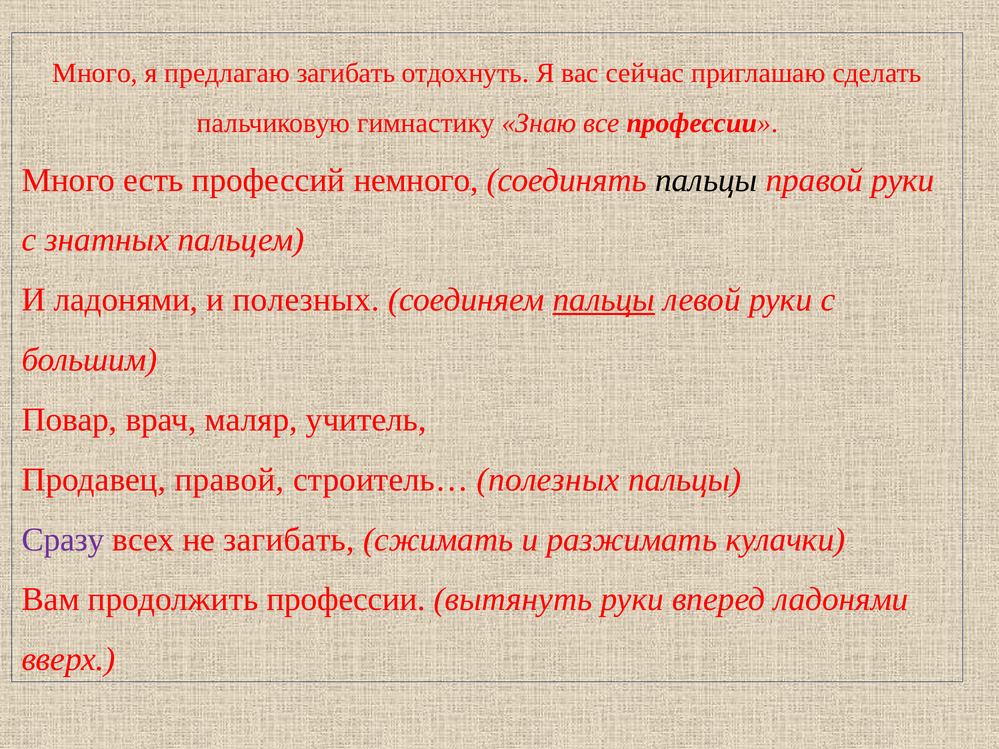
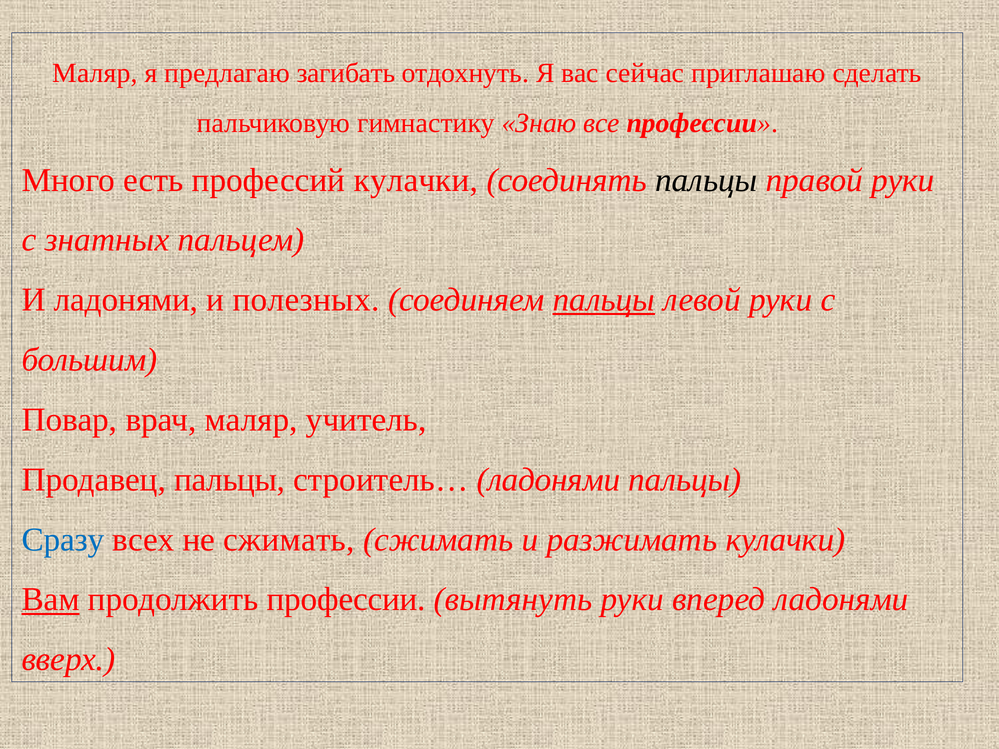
Много at (95, 73): Много -> Маляр
профессий немного: немного -> кулачки
Продавец правой: правой -> пальцы
строитель… полезных: полезных -> ладонями
Сразу colour: purple -> blue
не загибать: загибать -> сжимать
Вам underline: none -> present
